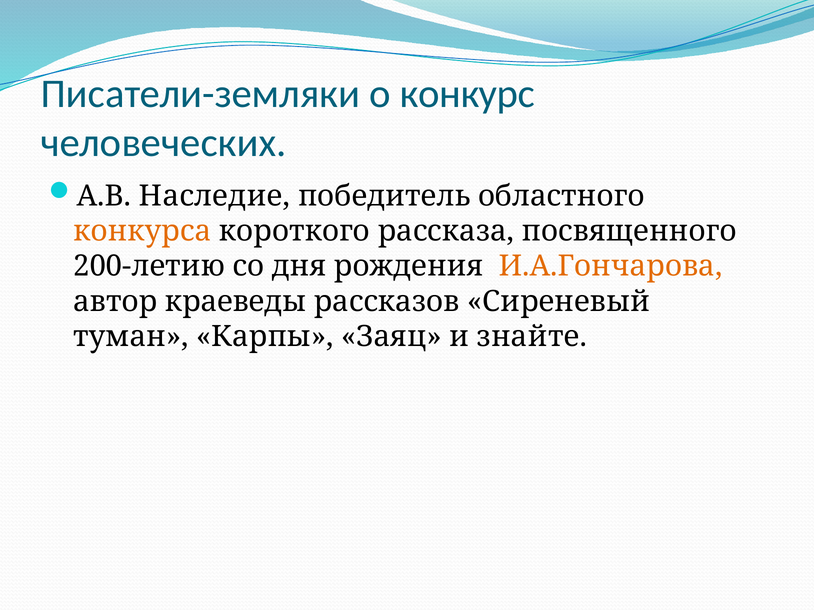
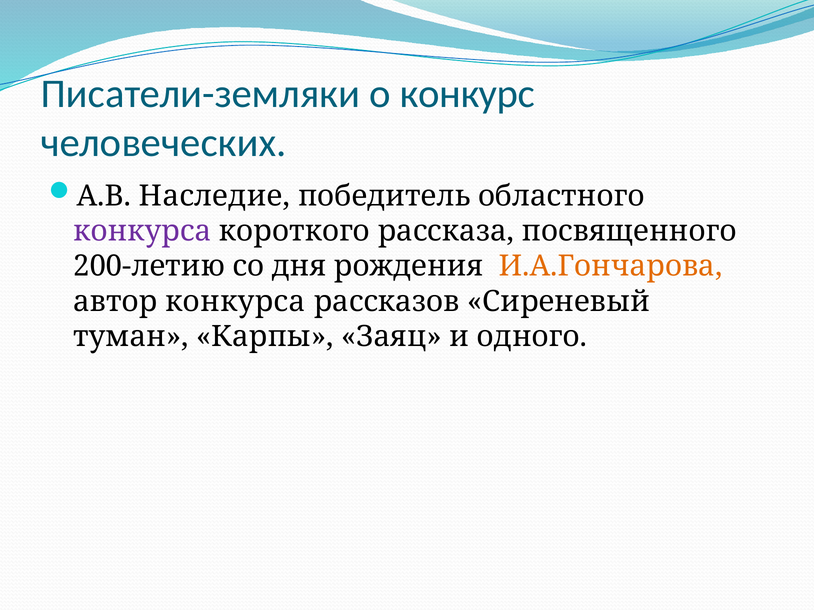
конкурса at (142, 231) colour: orange -> purple
автор краеведы: краеведы -> конкурса
знайте: знайте -> одного
